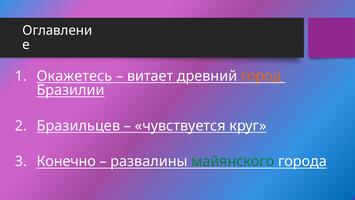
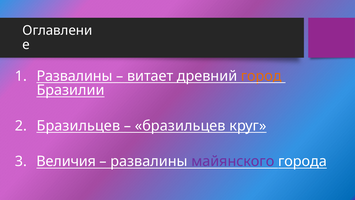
Окажетесь at (74, 76): Окажетесь -> Развалины
чувствуется at (180, 126): чувствуется -> бразильцев
Конечно: Конечно -> Величия
майянского colour: green -> purple
